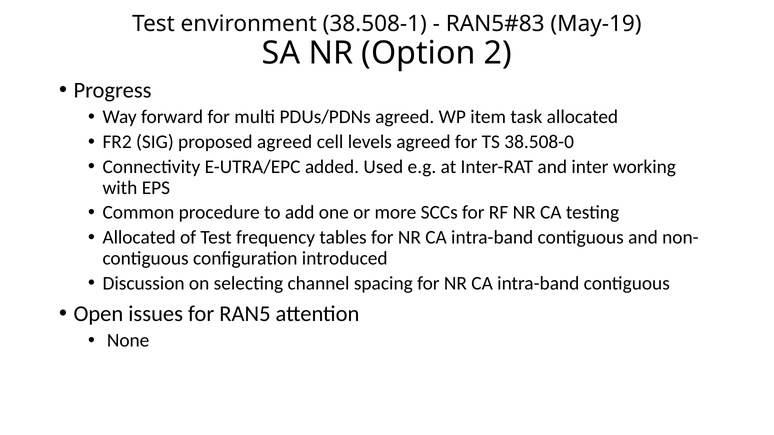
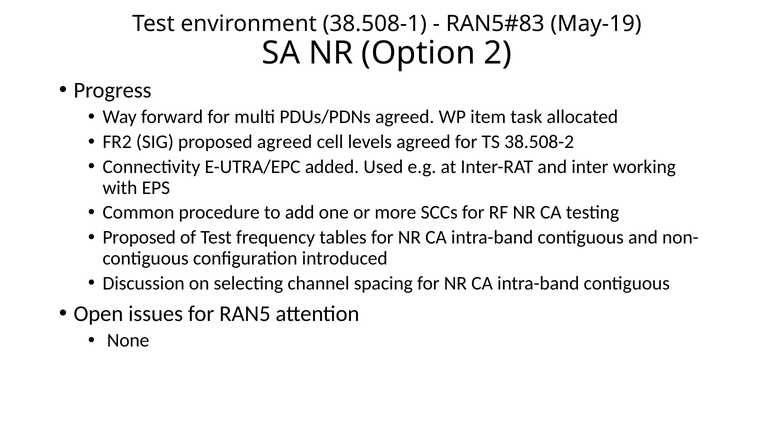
38.508-0: 38.508-0 -> 38.508-2
Allocated at (139, 238): Allocated -> Proposed
